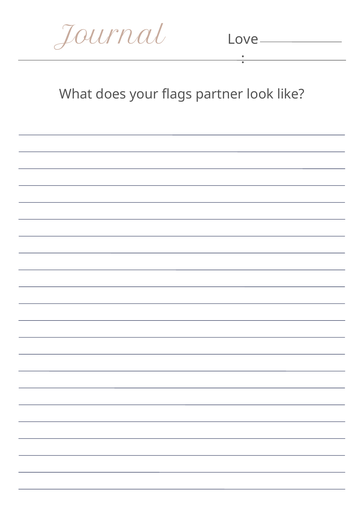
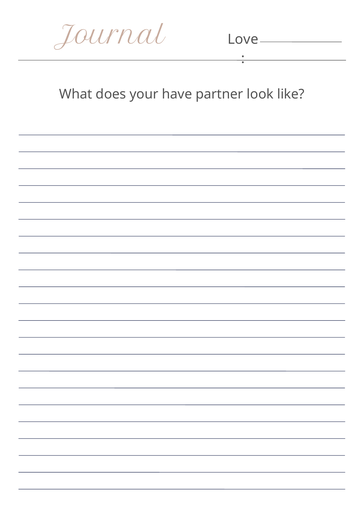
flags: flags -> have
